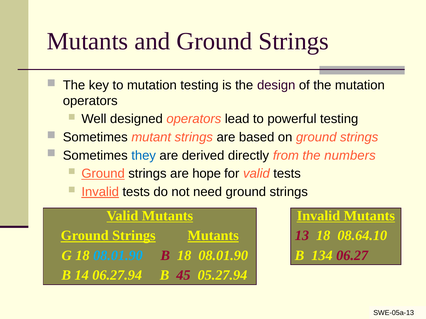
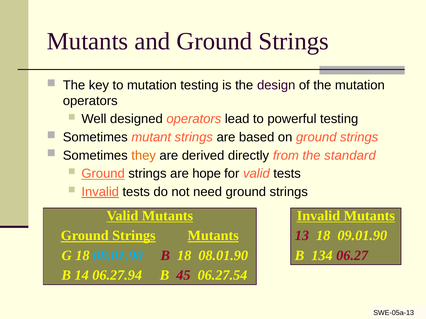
they colour: blue -> orange
numbers: numbers -> standard
08.64.10: 08.64.10 -> 09.01.90
05.27.94: 05.27.94 -> 06.27.54
